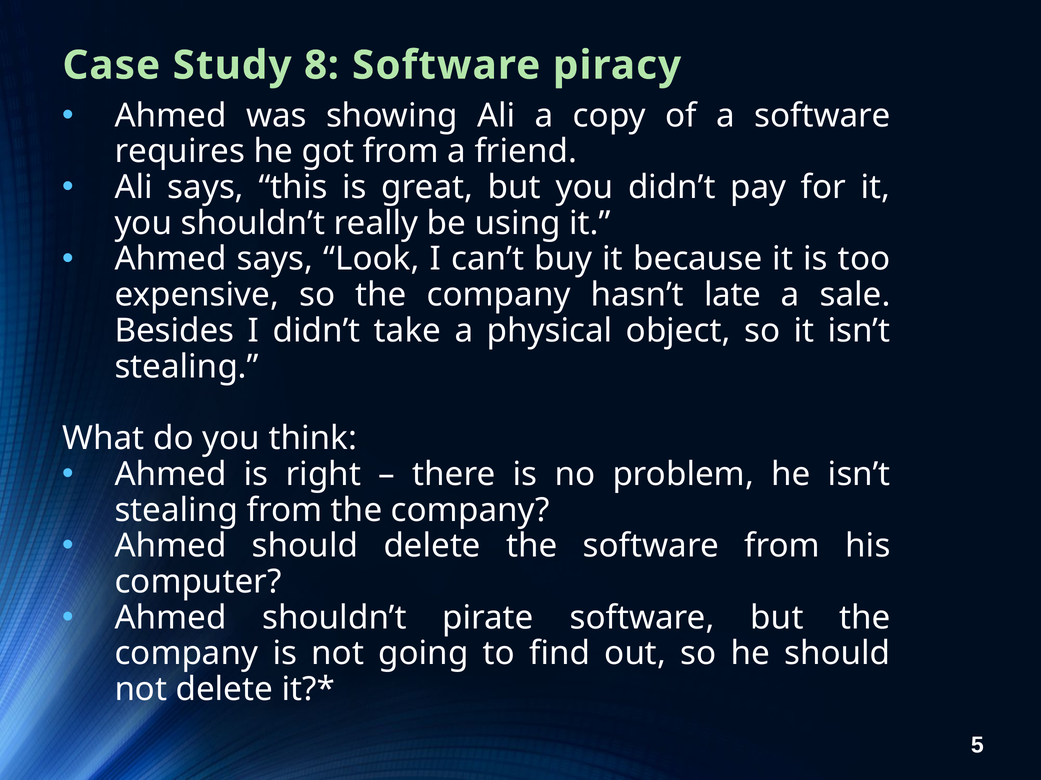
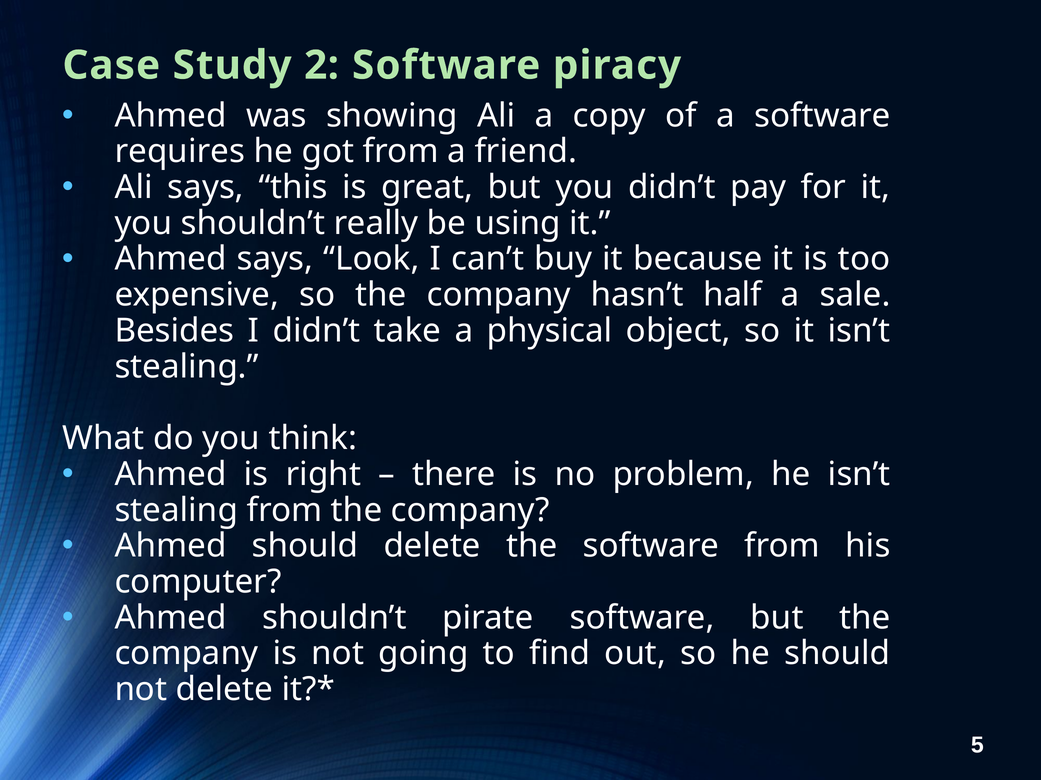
8: 8 -> 2
late: late -> half
